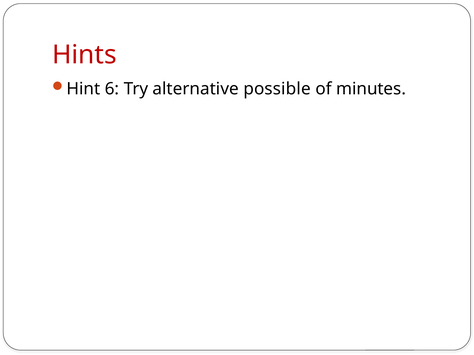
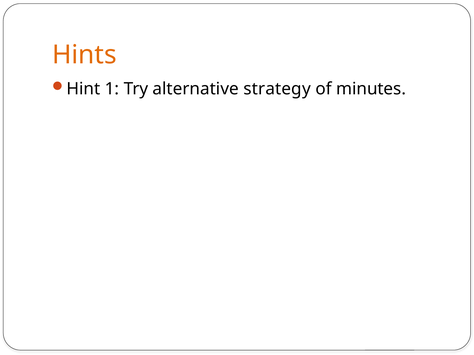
Hints colour: red -> orange
6: 6 -> 1
possible: possible -> strategy
